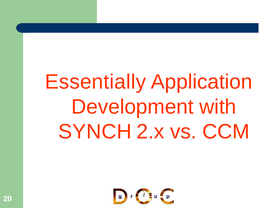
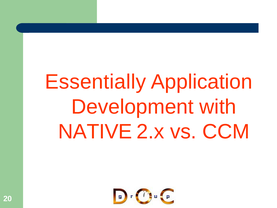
SYNCH: SYNCH -> NATIVE
